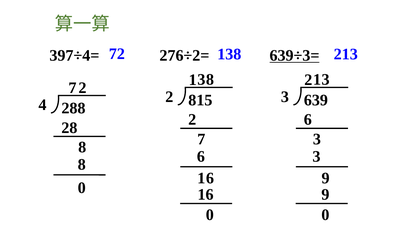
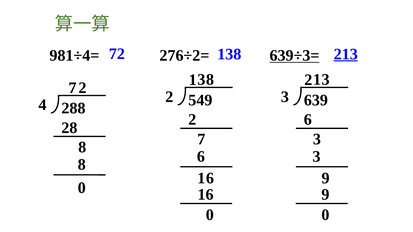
213 underline: none -> present
397÷4=: 397÷4= -> 981÷4=
815: 815 -> 549
